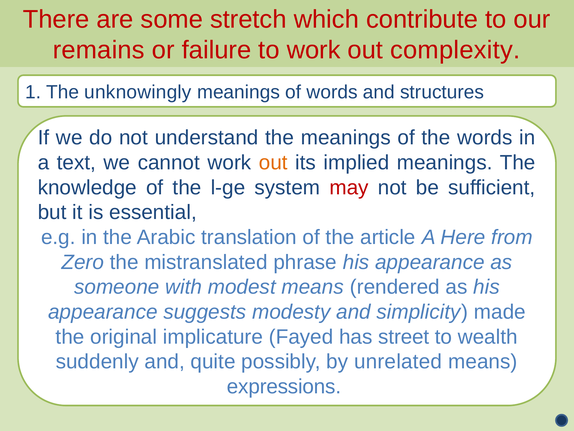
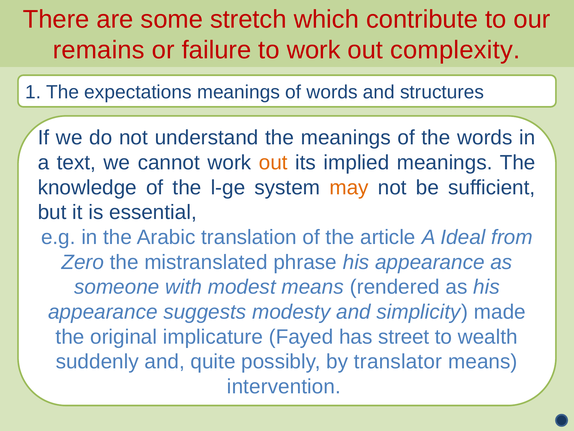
unknowingly: unknowingly -> expectations
may colour: red -> orange
Here: Here -> Ideal
unrelated: unrelated -> translator
expressions: expressions -> intervention
